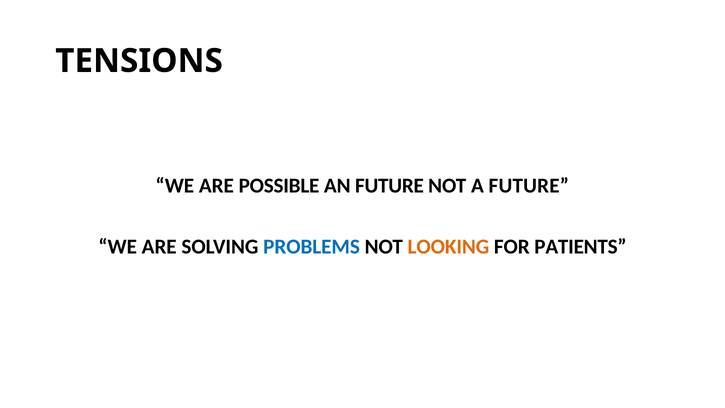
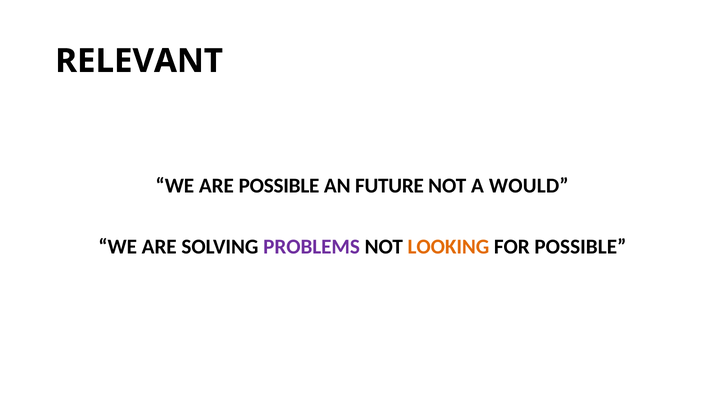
TENSIONS: TENSIONS -> RELEVANT
A FUTURE: FUTURE -> WOULD
PROBLEMS colour: blue -> purple
FOR PATIENTS: PATIENTS -> POSSIBLE
